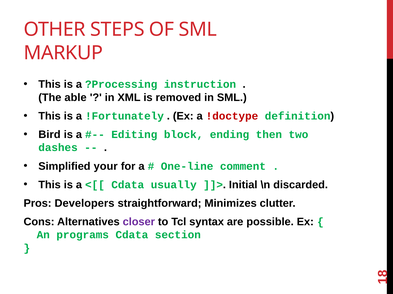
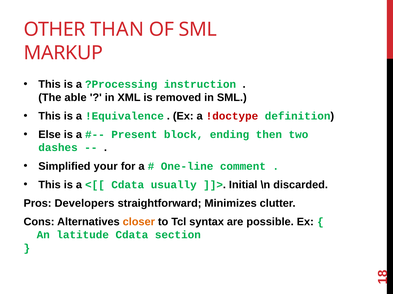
STEPS: STEPS -> THAN
!Fortunately: !Fortunately -> !Equivalence
Bird: Bird -> Else
Editing: Editing -> Present
closer colour: purple -> orange
programs: programs -> latitude
